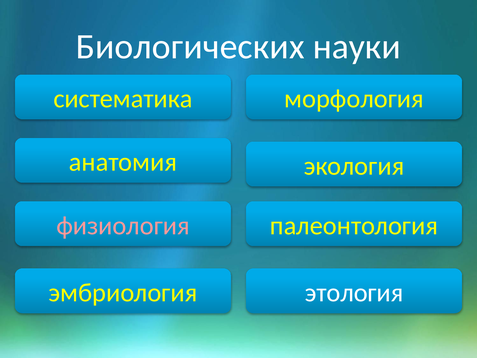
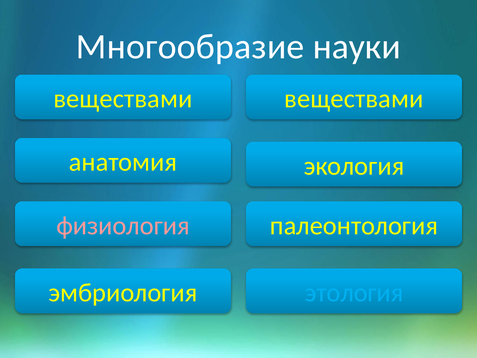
Биологических: Биологических -> Многообразие
систематика at (123, 99): систематика -> веществами
морфология at (354, 99): морфология -> веществами
этология colour: white -> light blue
